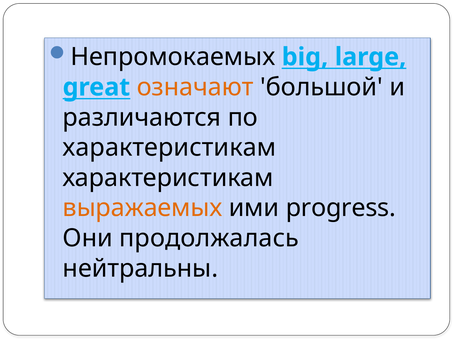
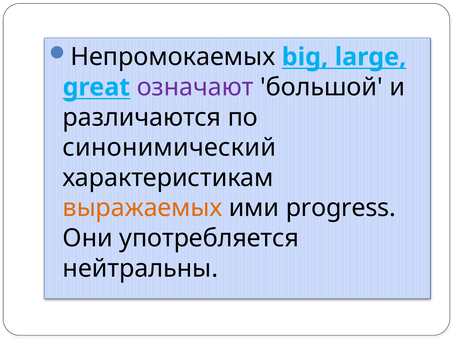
означают colour: orange -> purple
характеристикам at (169, 147): характеристикам -> синонимический
продолжалась: продолжалась -> употребляется
